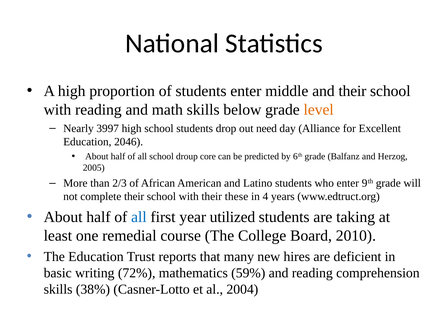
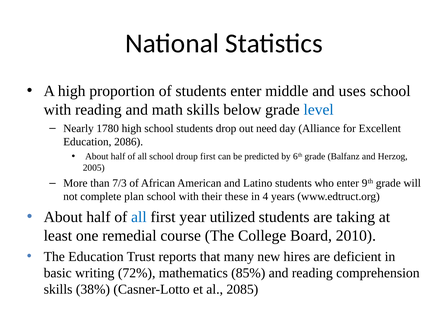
and their: their -> uses
level colour: orange -> blue
3997: 3997 -> 1780
2046: 2046 -> 2086
droup core: core -> first
2/3: 2/3 -> 7/3
complete their: their -> plan
59%: 59% -> 85%
2004: 2004 -> 2085
